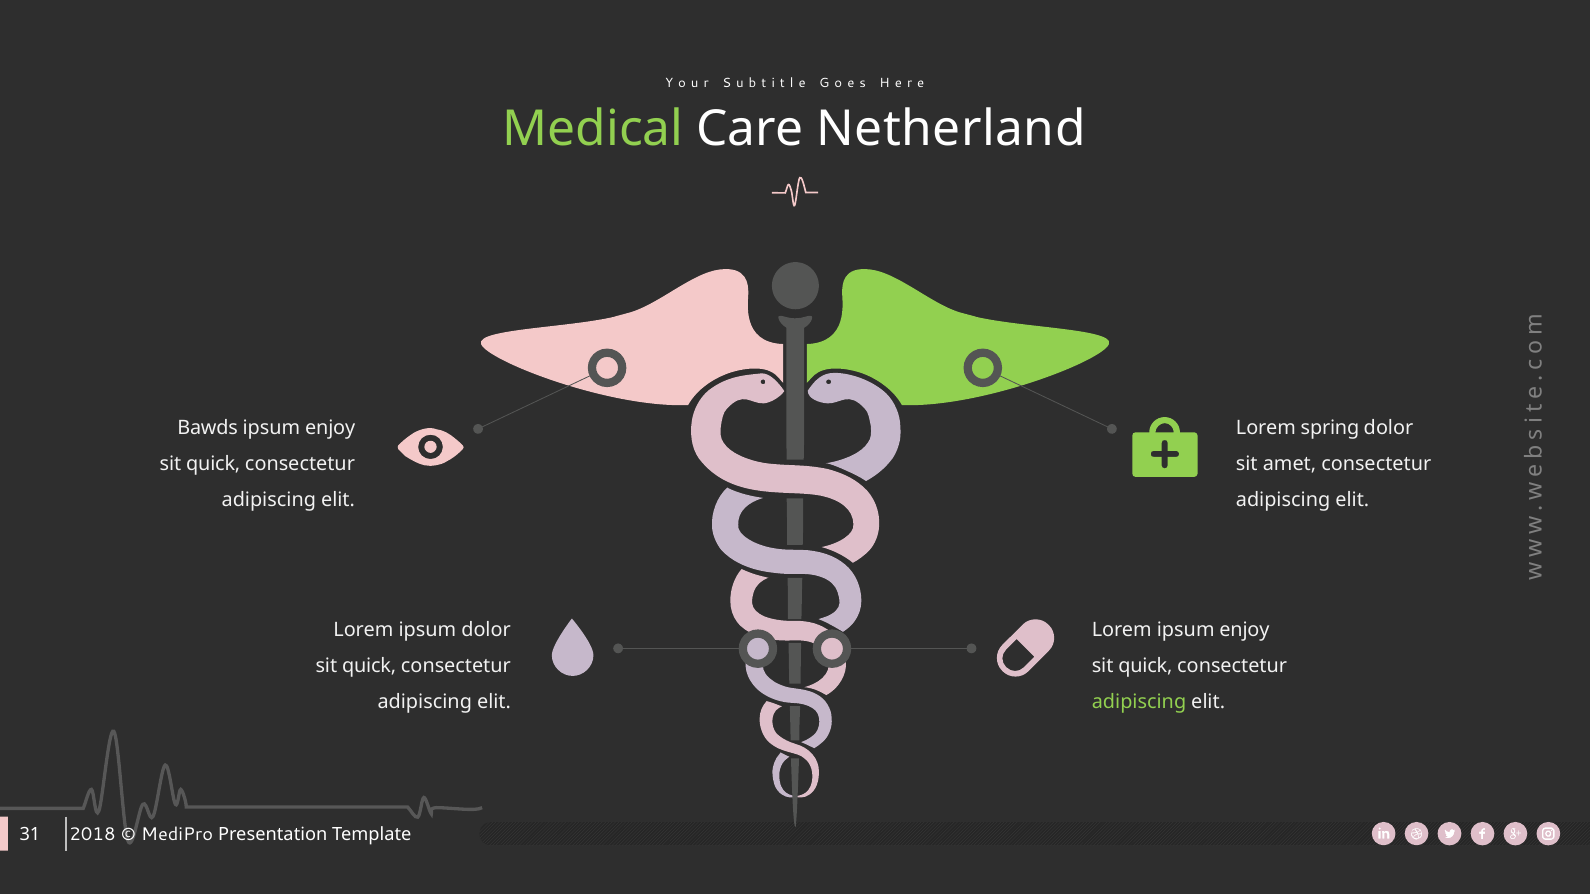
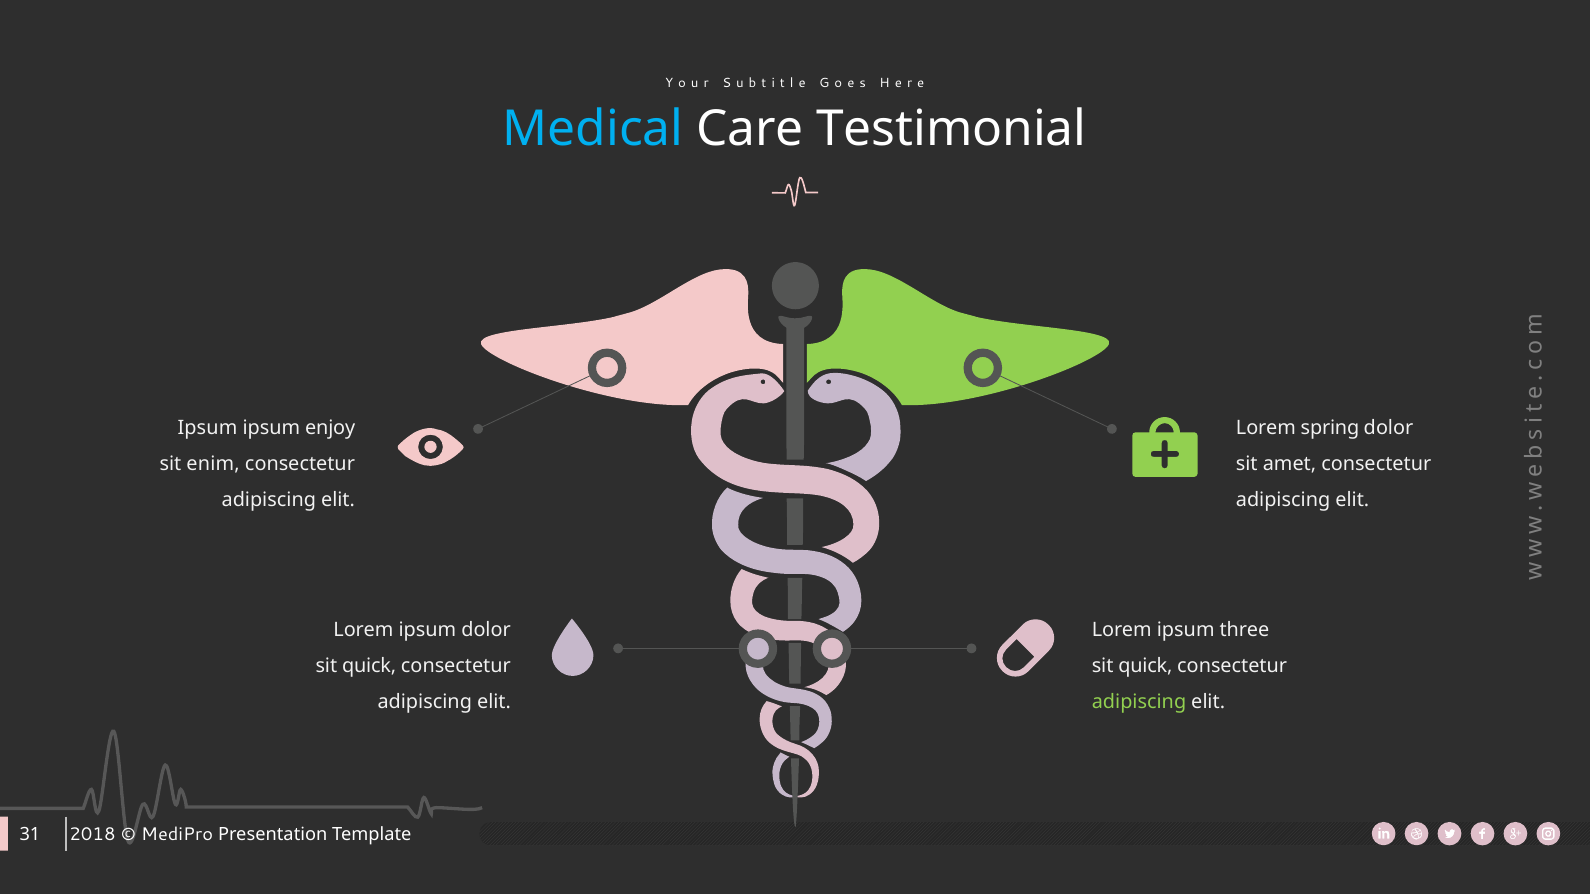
Medical colour: light green -> light blue
Netherland: Netherland -> Testimonial
Bawds at (208, 428): Bawds -> Ipsum
quick at (213, 464): quick -> enim
Lorem ipsum enjoy: enjoy -> three
